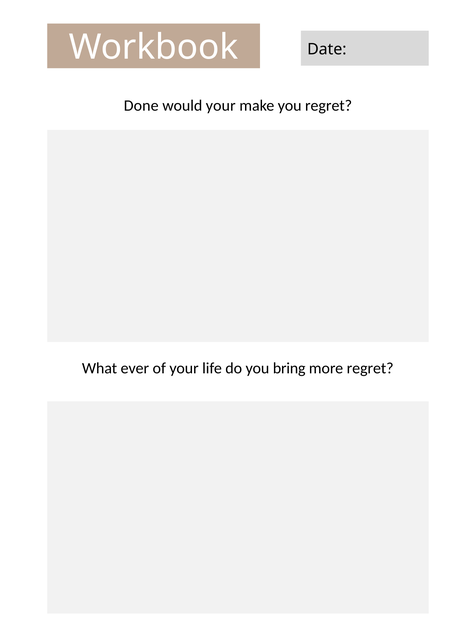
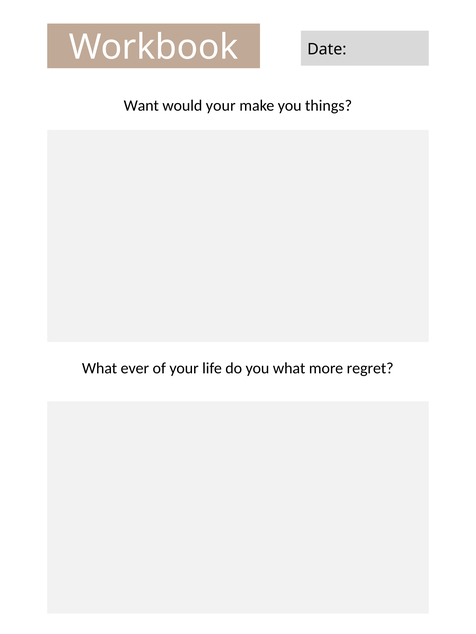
Done: Done -> Want
you regret: regret -> things
you bring: bring -> what
